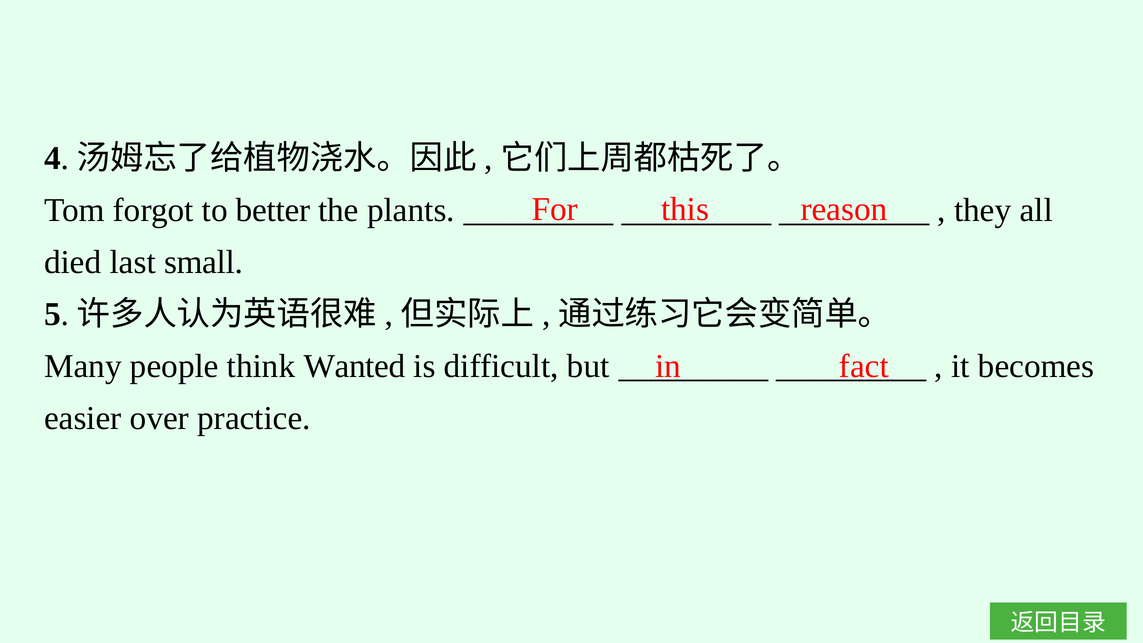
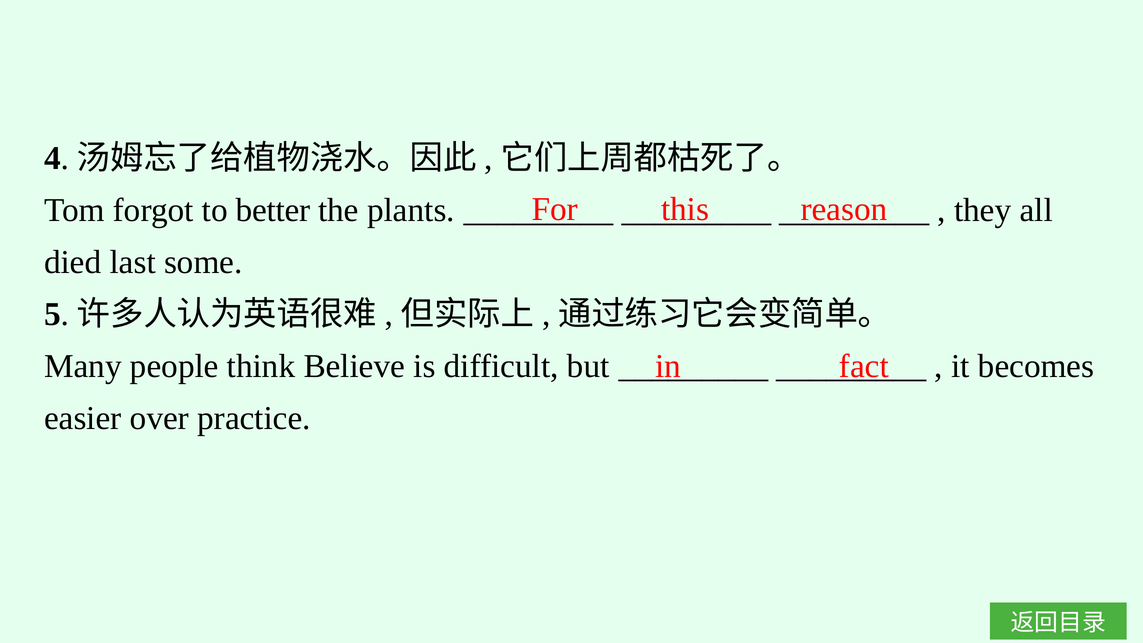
small: small -> some
Wanted: Wanted -> Believe
